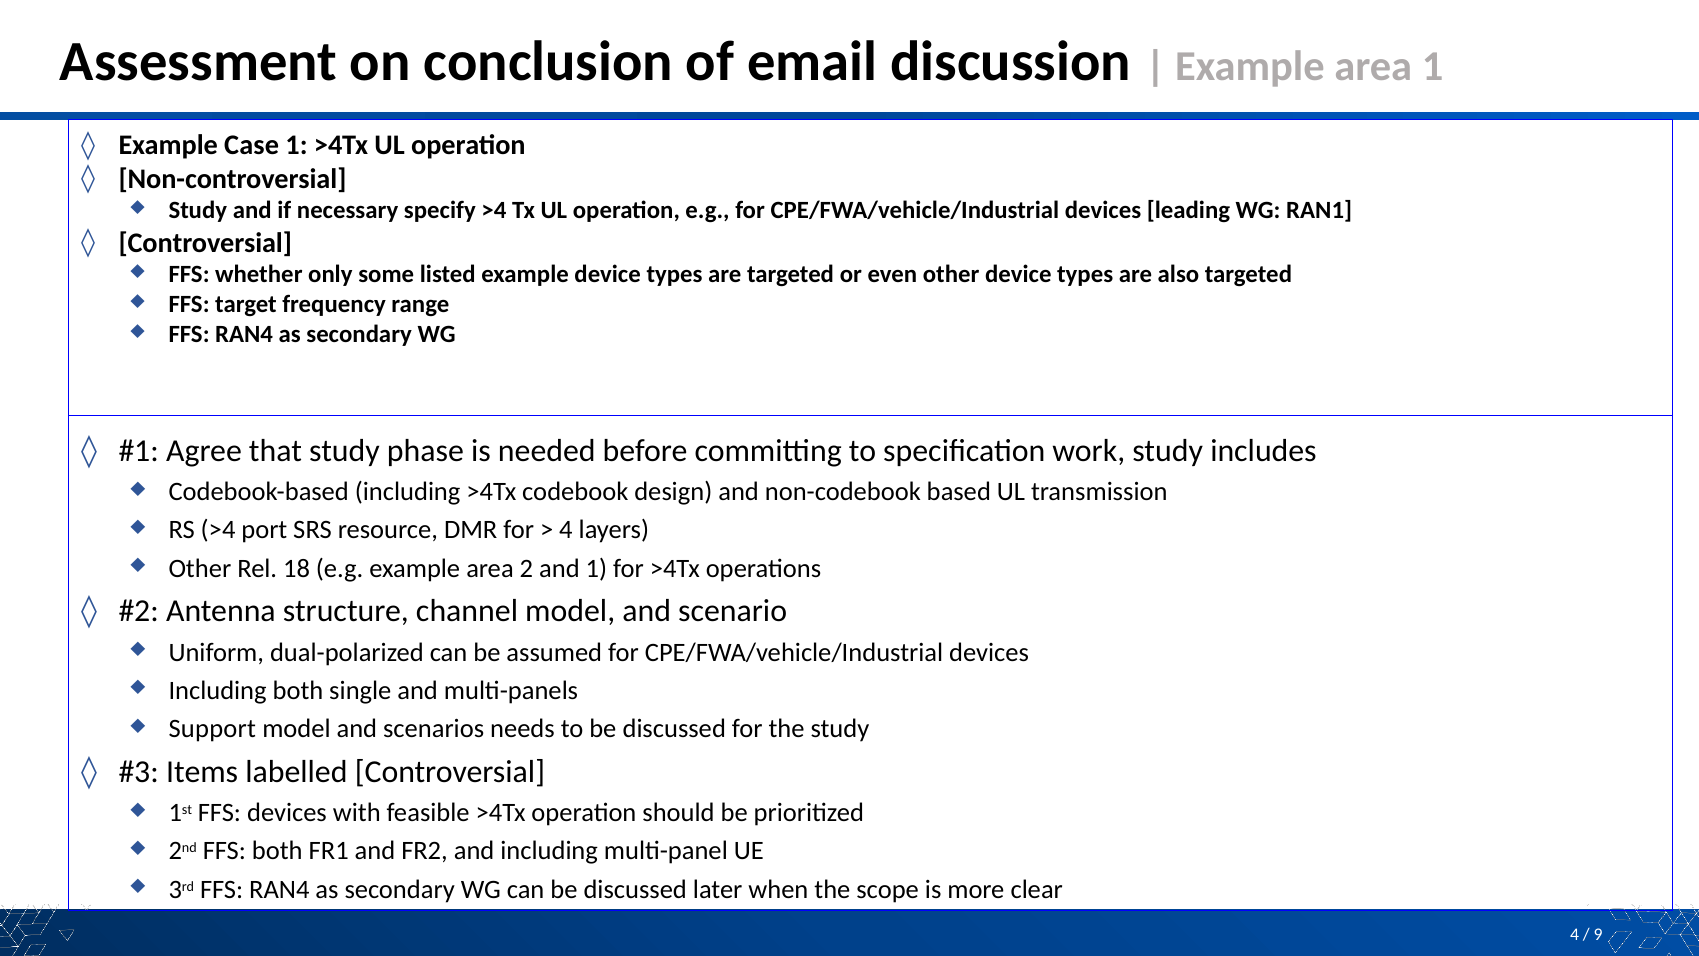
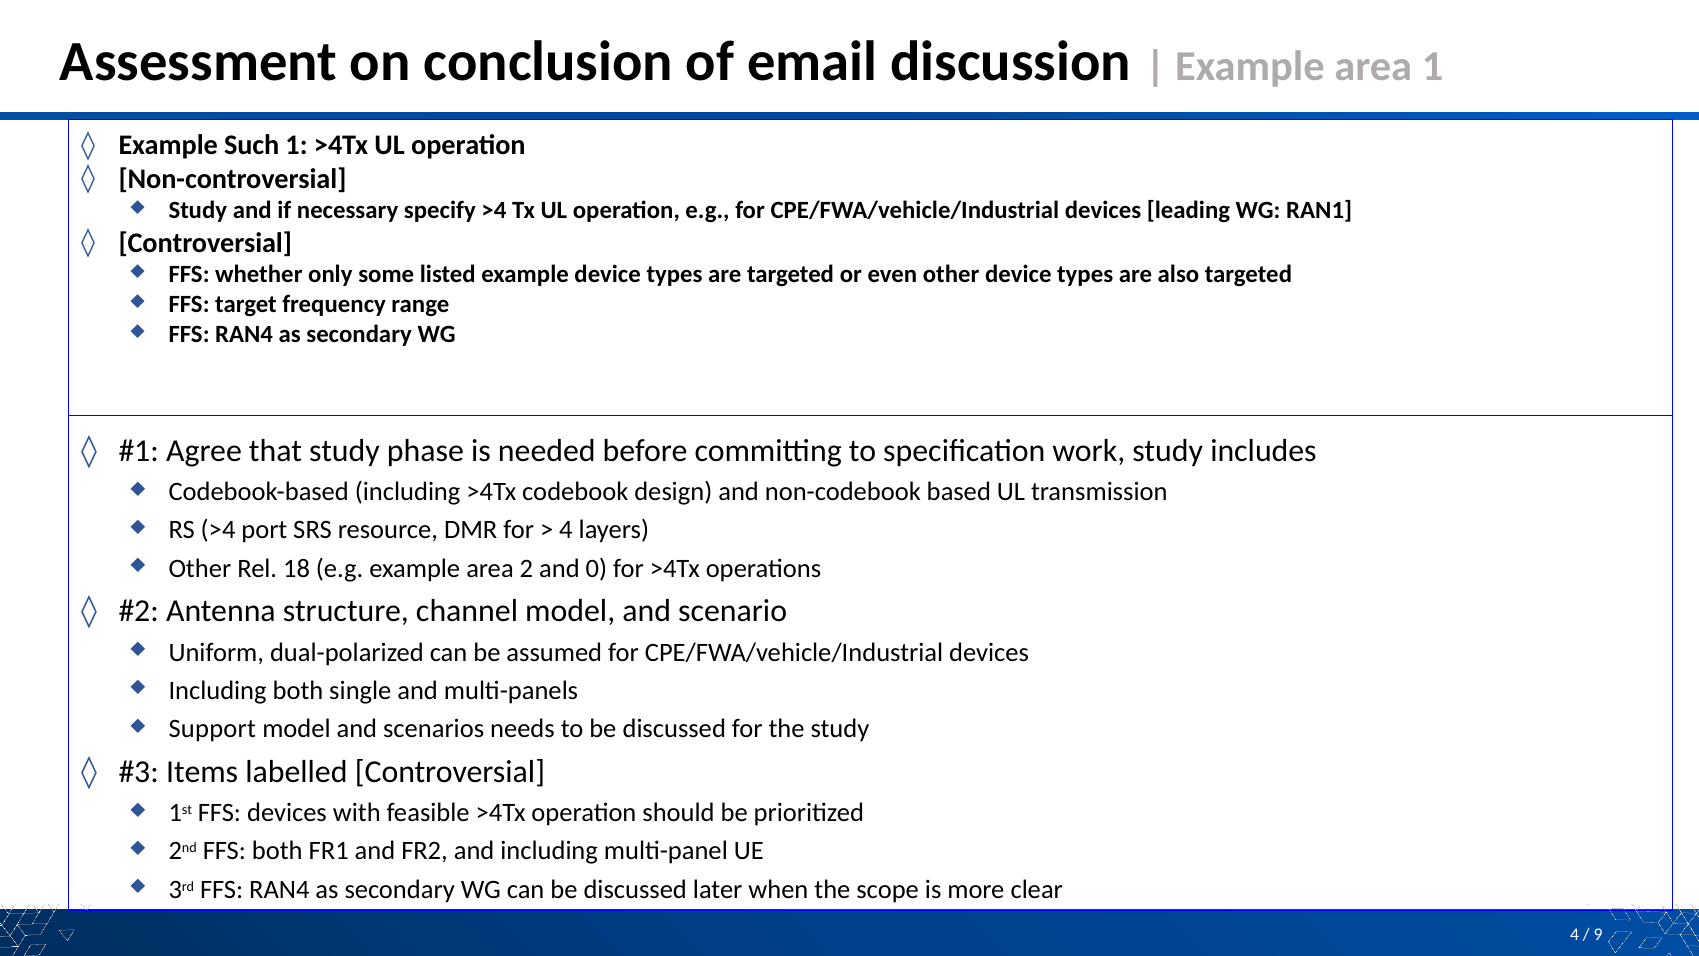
Case: Case -> Such
and 1: 1 -> 0
